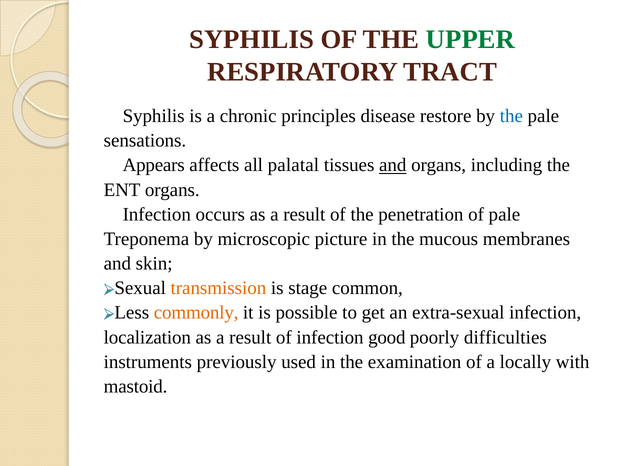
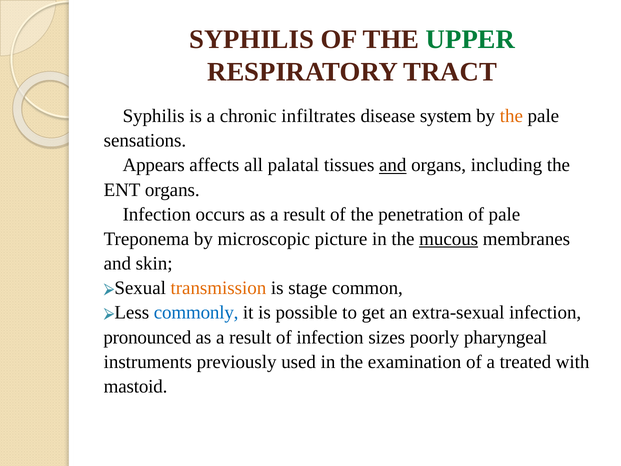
principles: principles -> infiltrates
restore: restore -> system
the at (511, 116) colour: blue -> orange
mucous underline: none -> present
commonly colour: orange -> blue
localization: localization -> pronounced
good: good -> sizes
difficulties: difficulties -> pharyngeal
locally: locally -> treated
